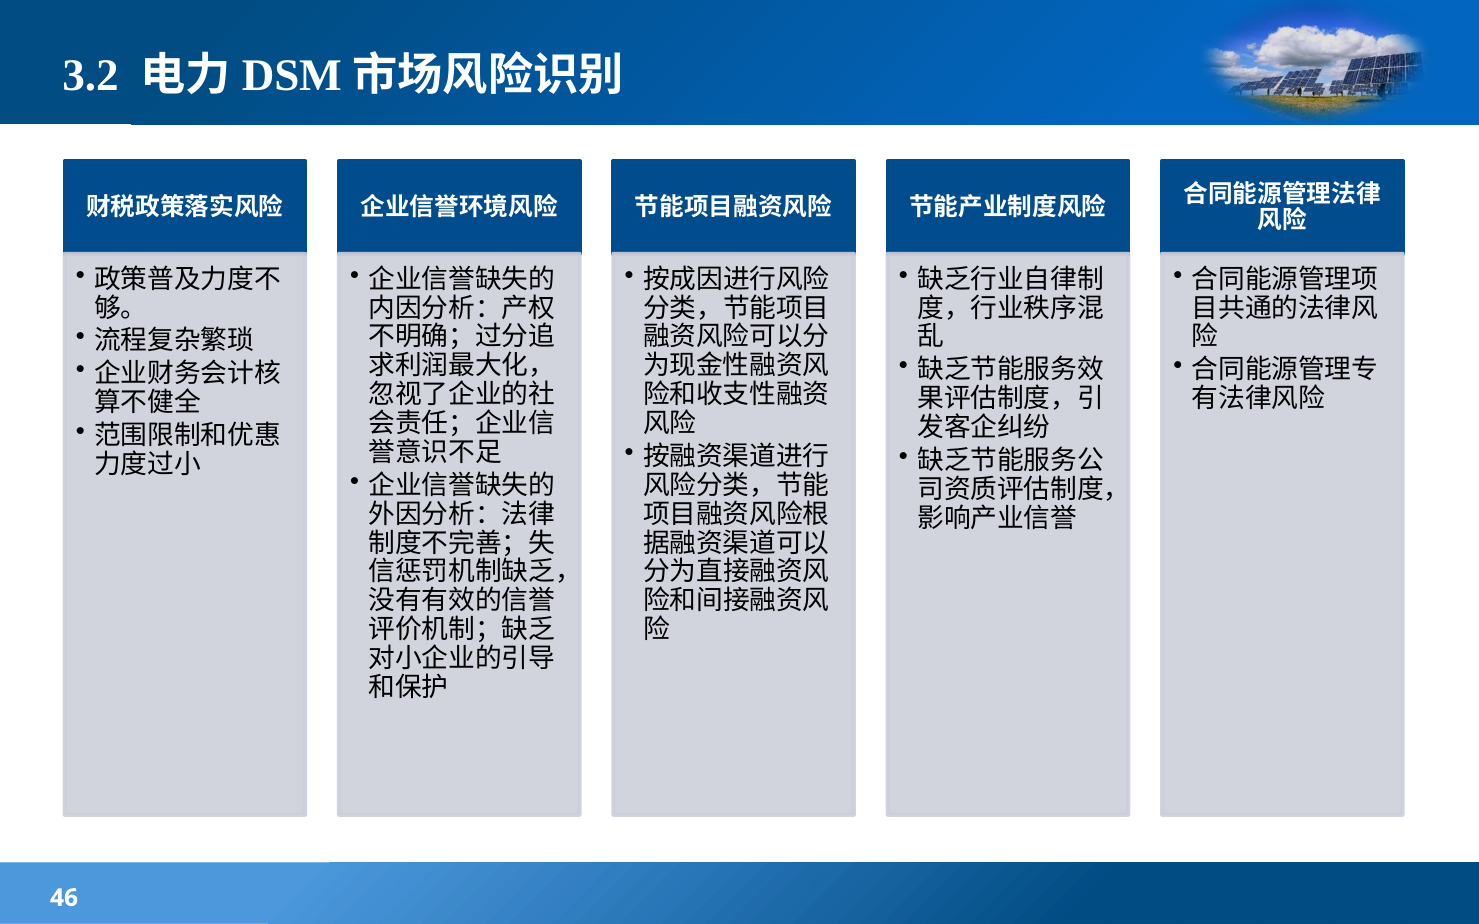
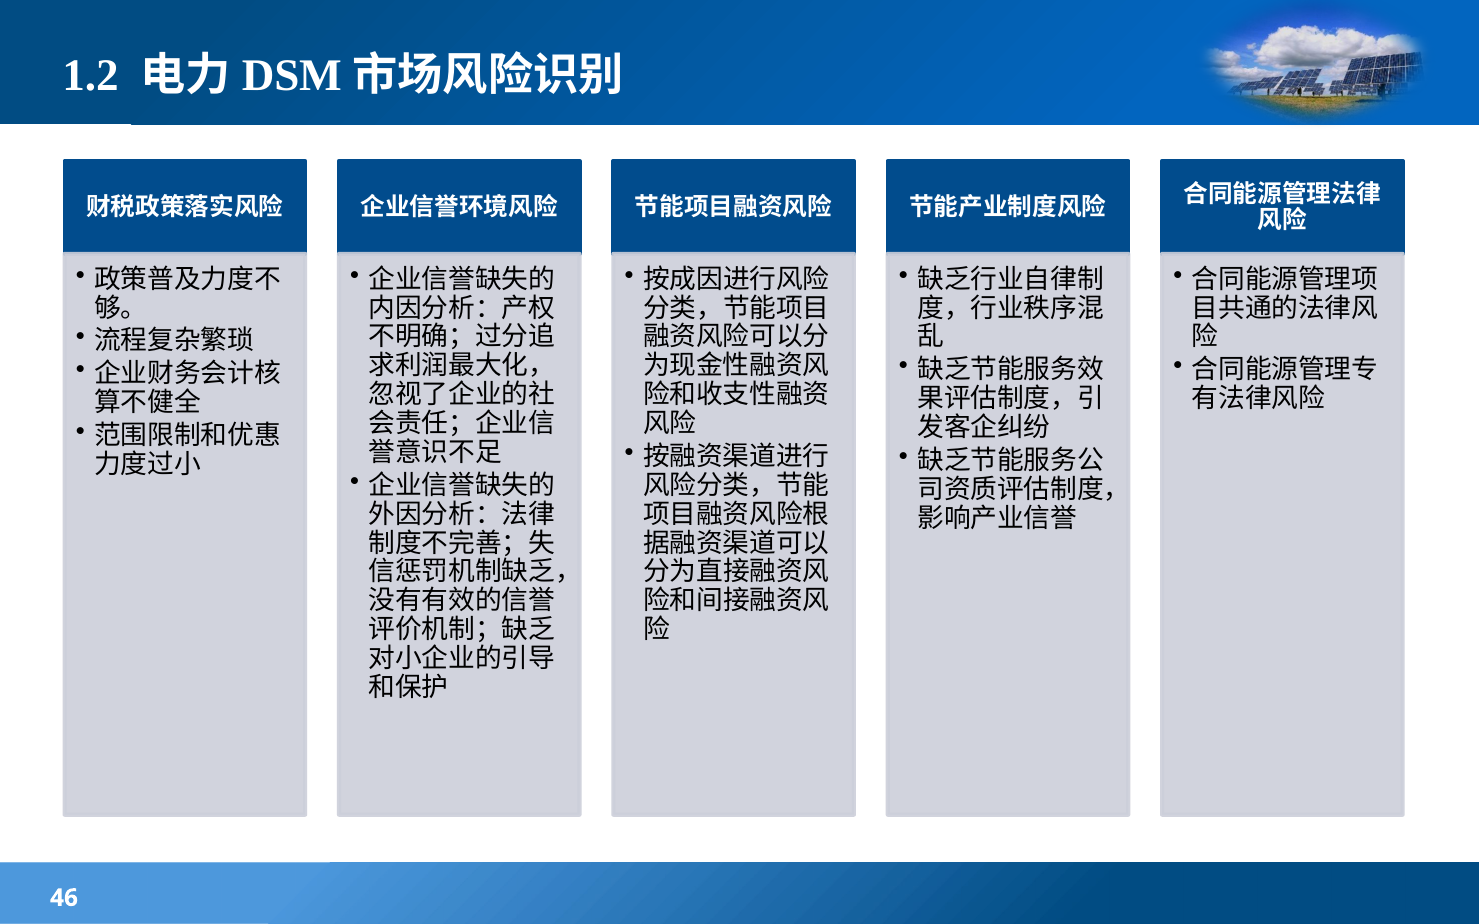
3.2: 3.2 -> 1.2
